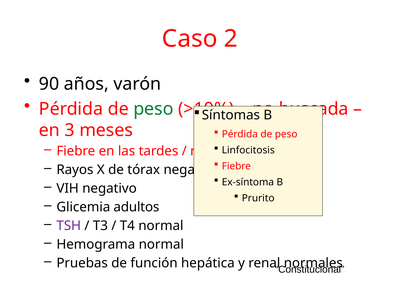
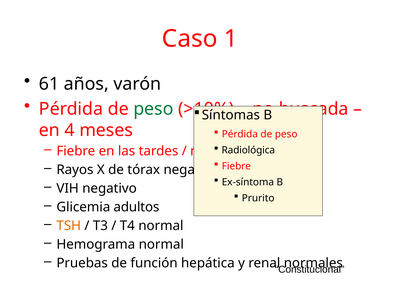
2: 2 -> 1
90: 90 -> 61
3: 3 -> 4
Linfocitosis: Linfocitosis -> Radiológica
TSH colour: purple -> orange
